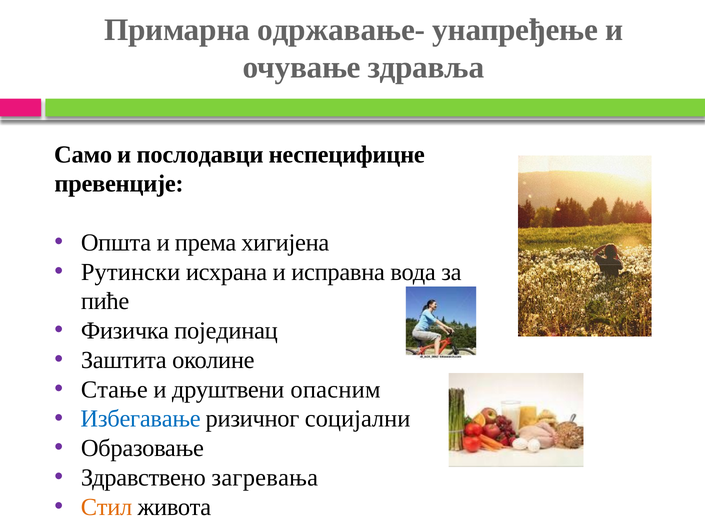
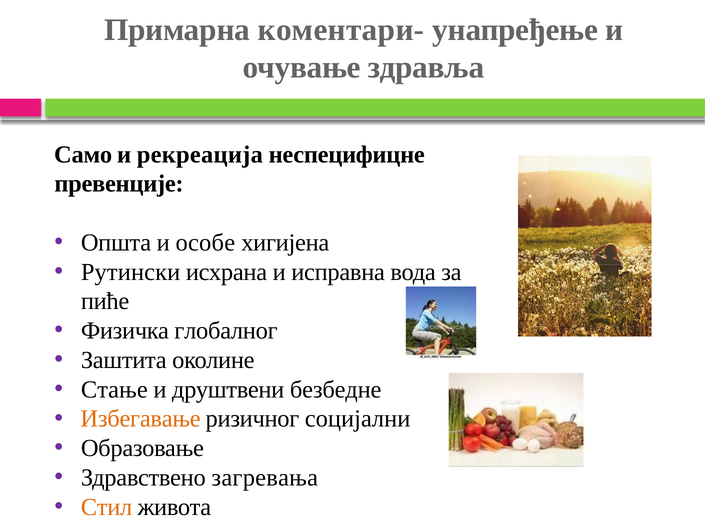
одржавање-: одржавање- -> коментари-
послодавци: послодавци -> рекреација
према: према -> особе
појединац: појединац -> глобалног
опасним: опасним -> безбедне
Избегавање colour: blue -> orange
